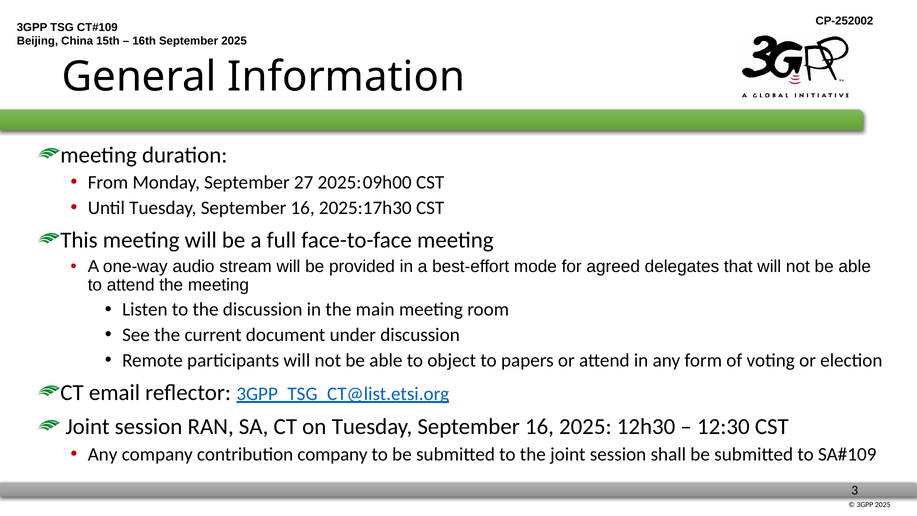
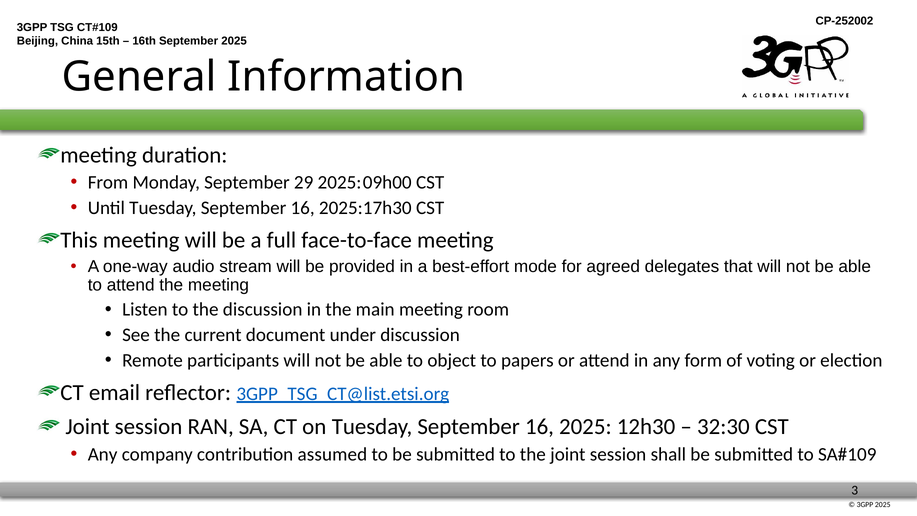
27: 27 -> 29
12:30: 12:30 -> 32:30
contribution company: company -> assumed
